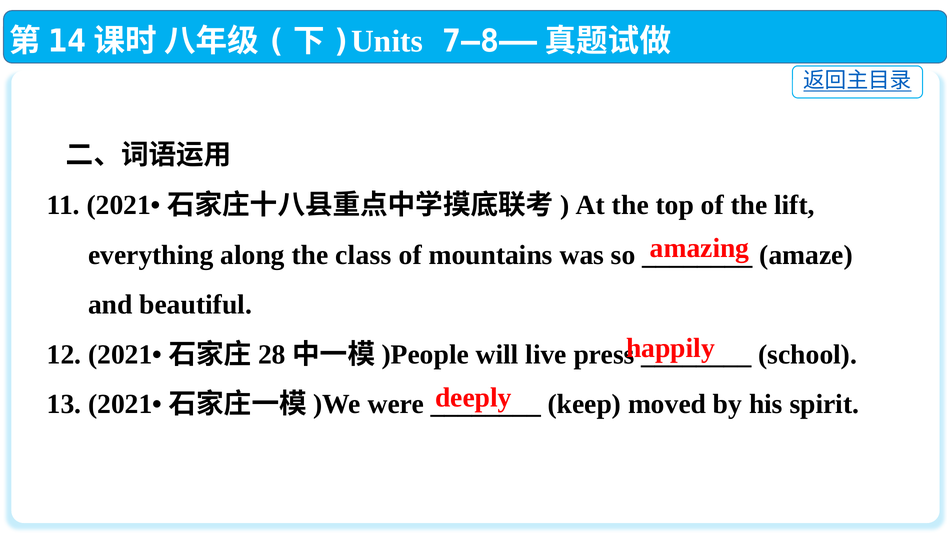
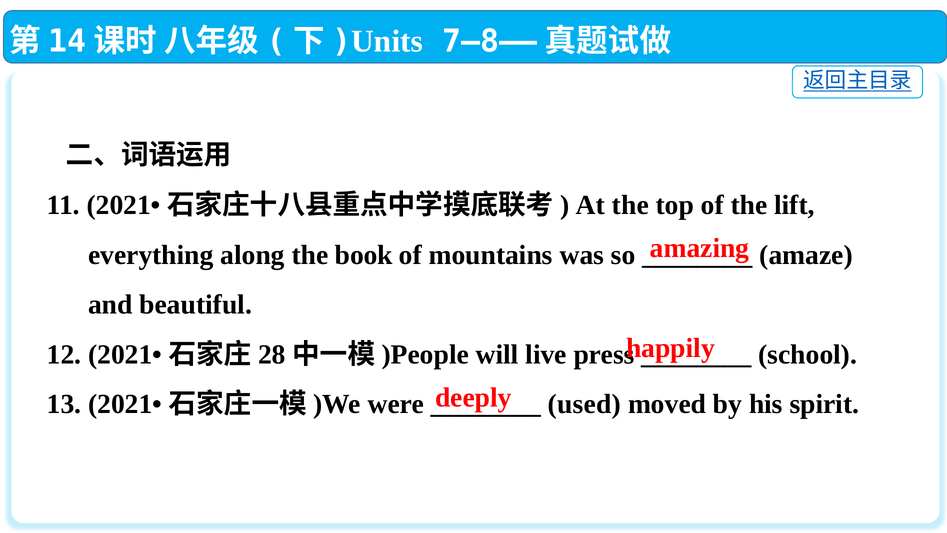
class: class -> book
keep: keep -> used
